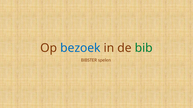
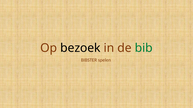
bezoek colour: blue -> black
